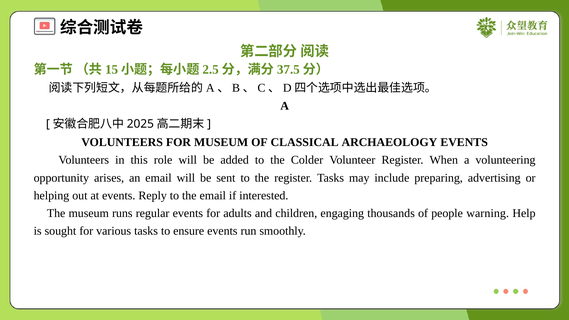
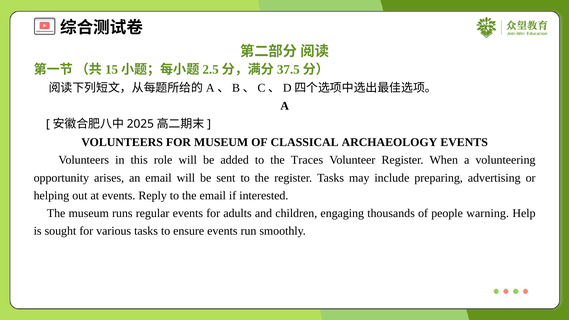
Colder: Colder -> Traces
